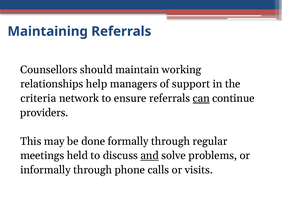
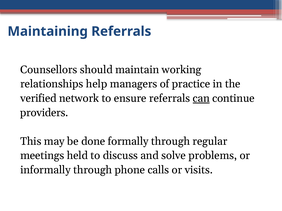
support: support -> practice
criteria: criteria -> verified
and underline: present -> none
